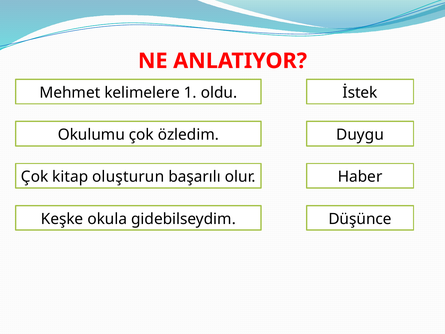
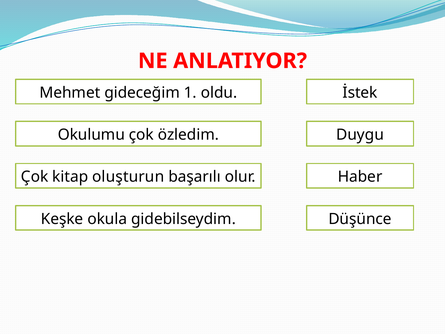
kelimelere: kelimelere -> gideceğim
